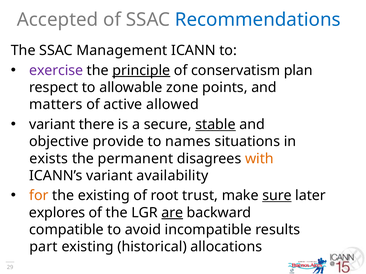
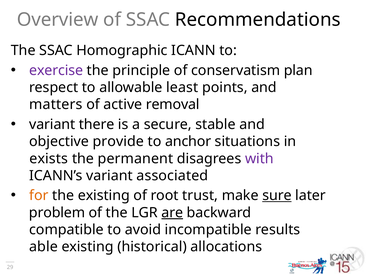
Accepted: Accepted -> Overview
Recommendations colour: blue -> black
Management: Management -> Homographic
principle underline: present -> none
zone: zone -> least
allowed: allowed -> removal
stable underline: present -> none
names: names -> anchor
with colour: orange -> purple
availability: availability -> associated
explores: explores -> problem
part: part -> able
